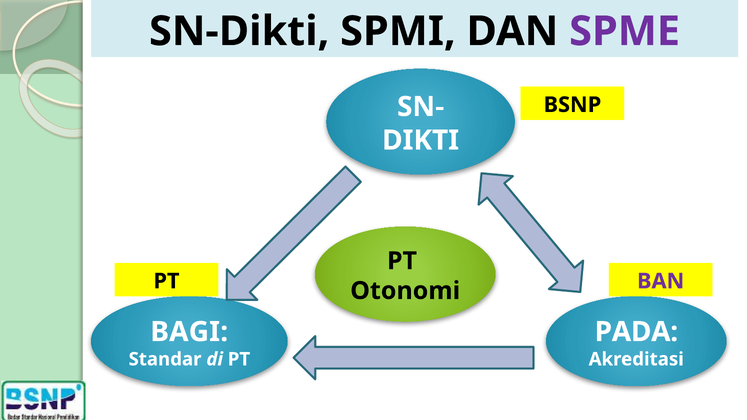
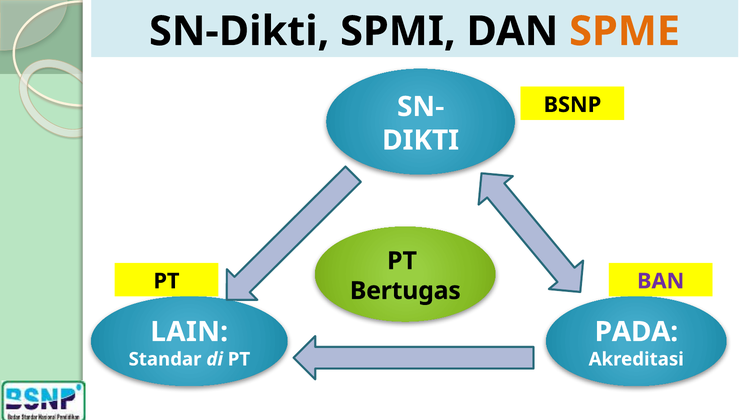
SPME colour: purple -> orange
Otonomi: Otonomi -> Bertugas
BAGI: BAGI -> LAIN
